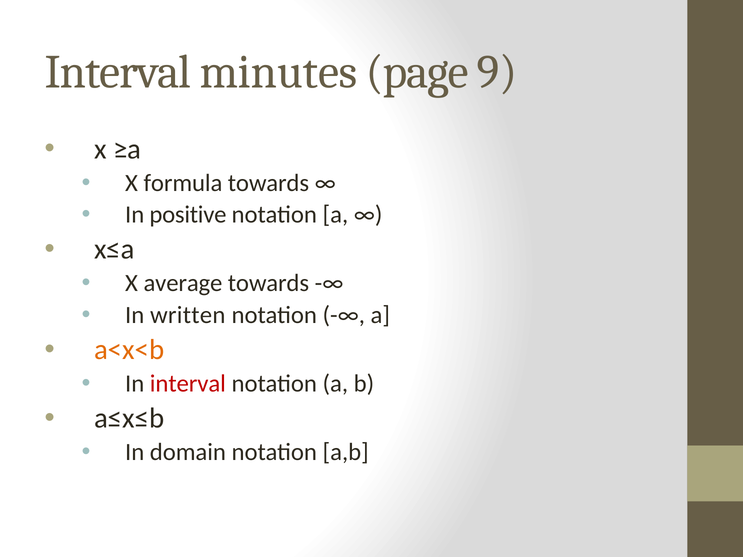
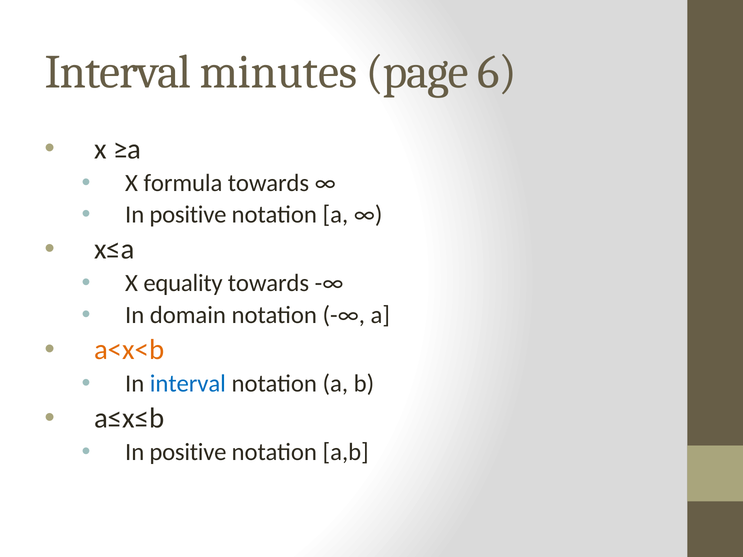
9: 9 -> 6
average: average -> equality
written: written -> domain
interval at (188, 384) colour: red -> blue
domain at (188, 452): domain -> positive
